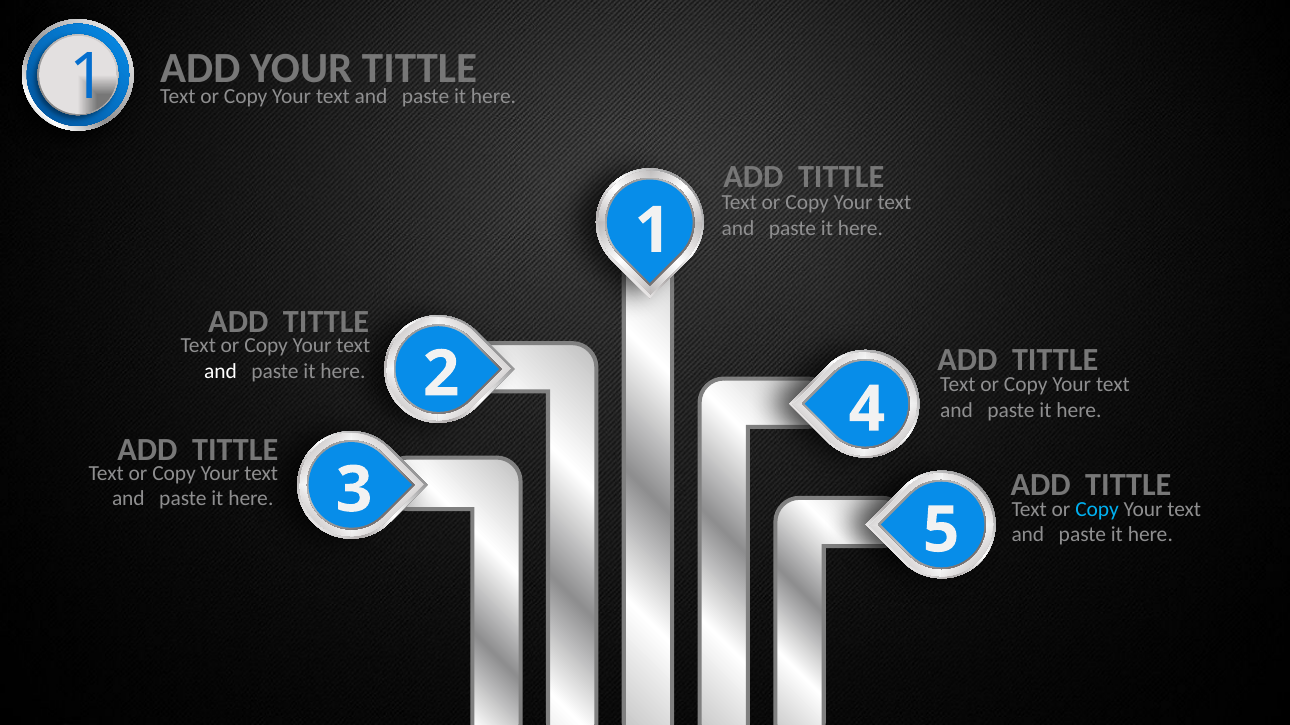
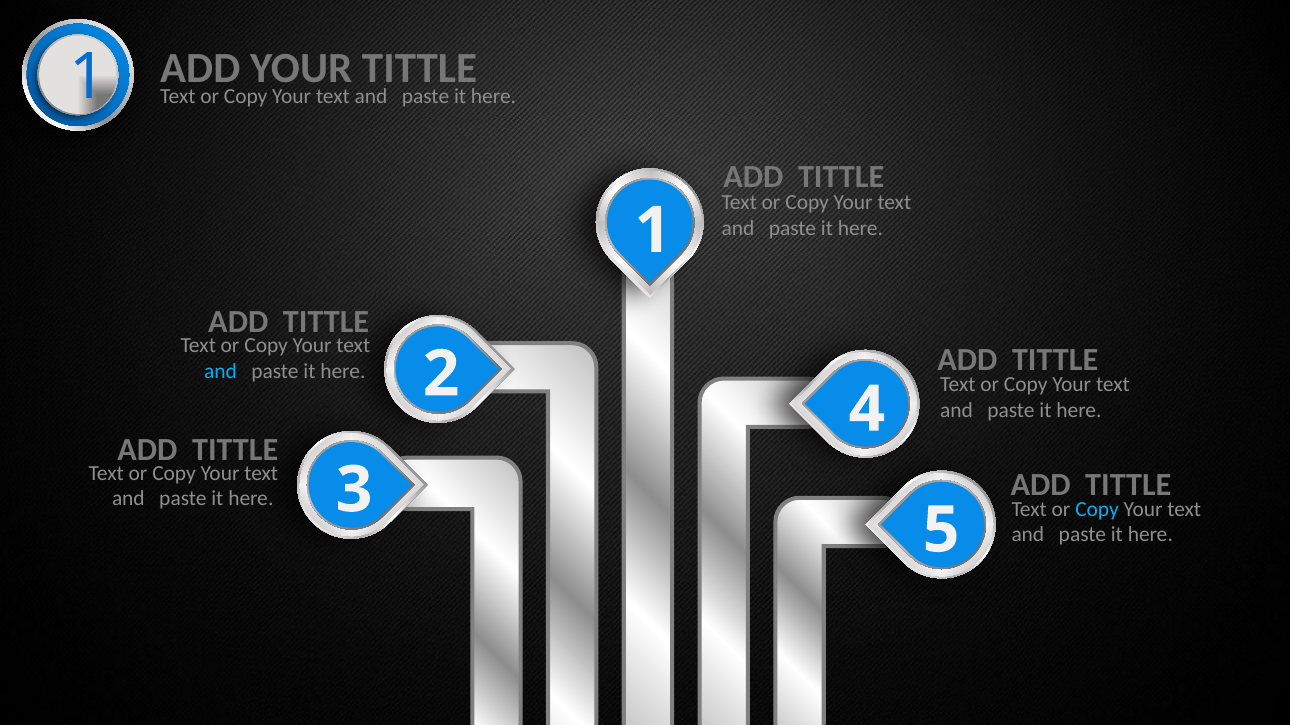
and at (220, 372) colour: white -> light blue
